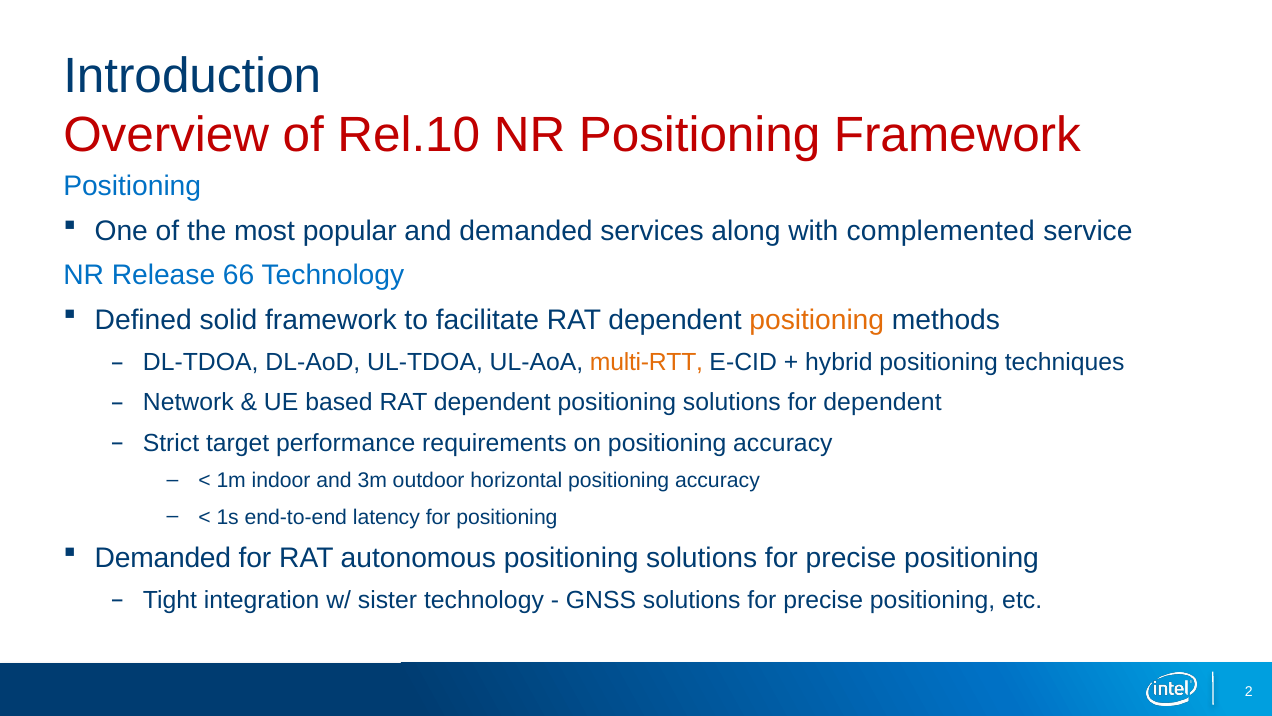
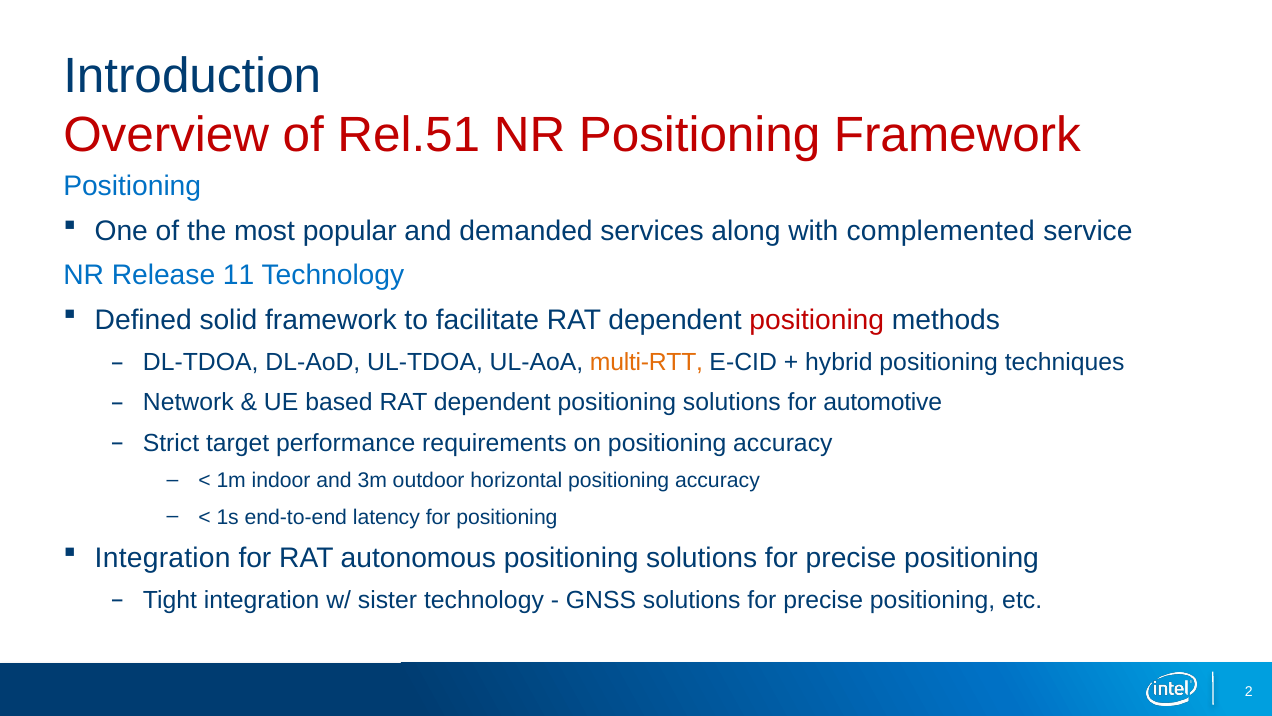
Rel.10: Rel.10 -> Rel.51
66: 66 -> 11
positioning at (817, 320) colour: orange -> red
for dependent: dependent -> automotive
Demanded at (163, 557): Demanded -> Integration
